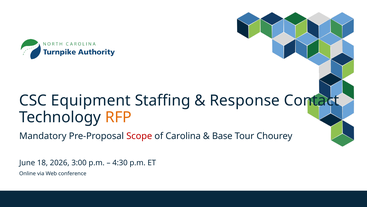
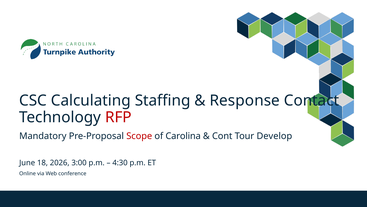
Equipment: Equipment -> Calculating
RFP colour: orange -> red
Base: Base -> Cont
Chourey: Chourey -> Develop
